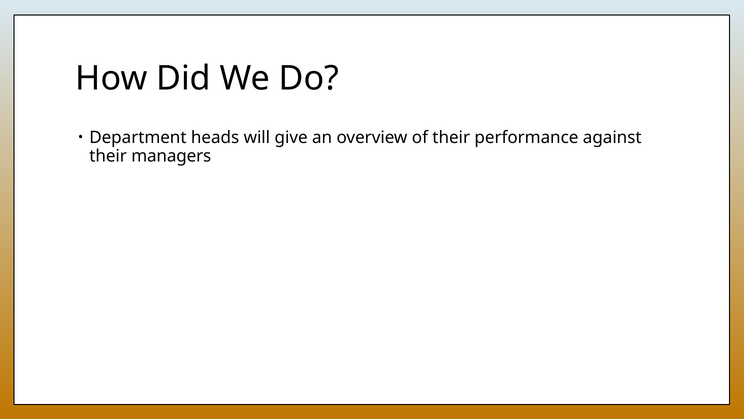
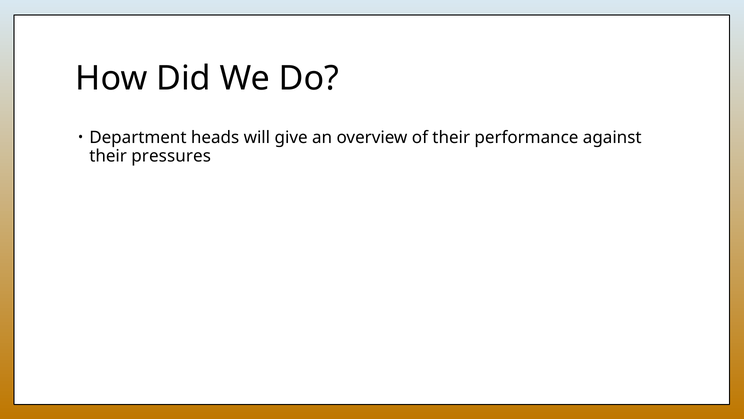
managers: managers -> pressures
